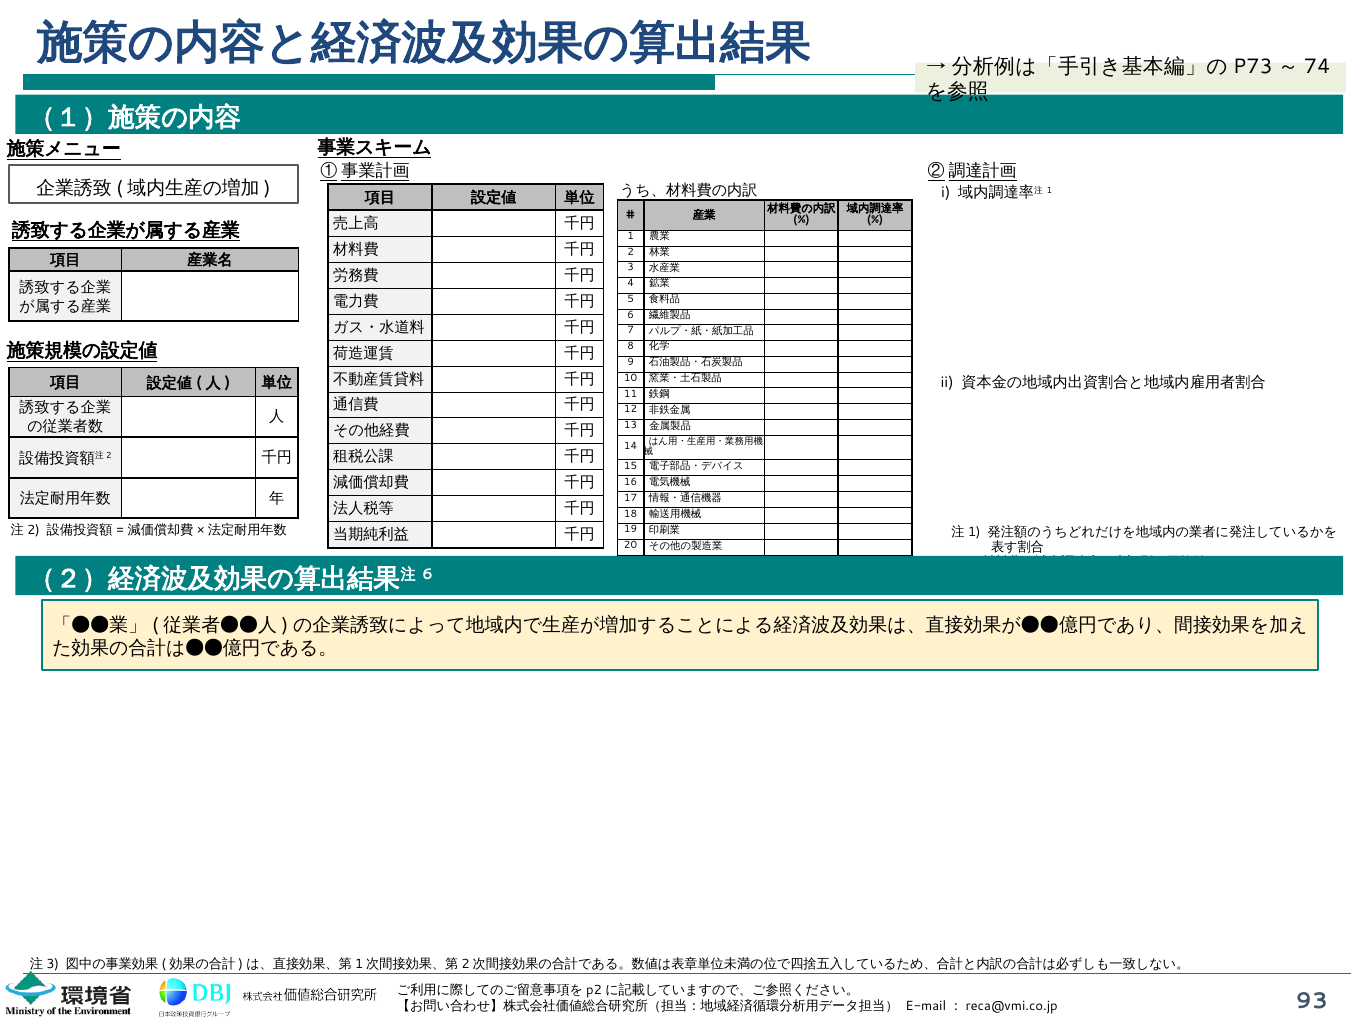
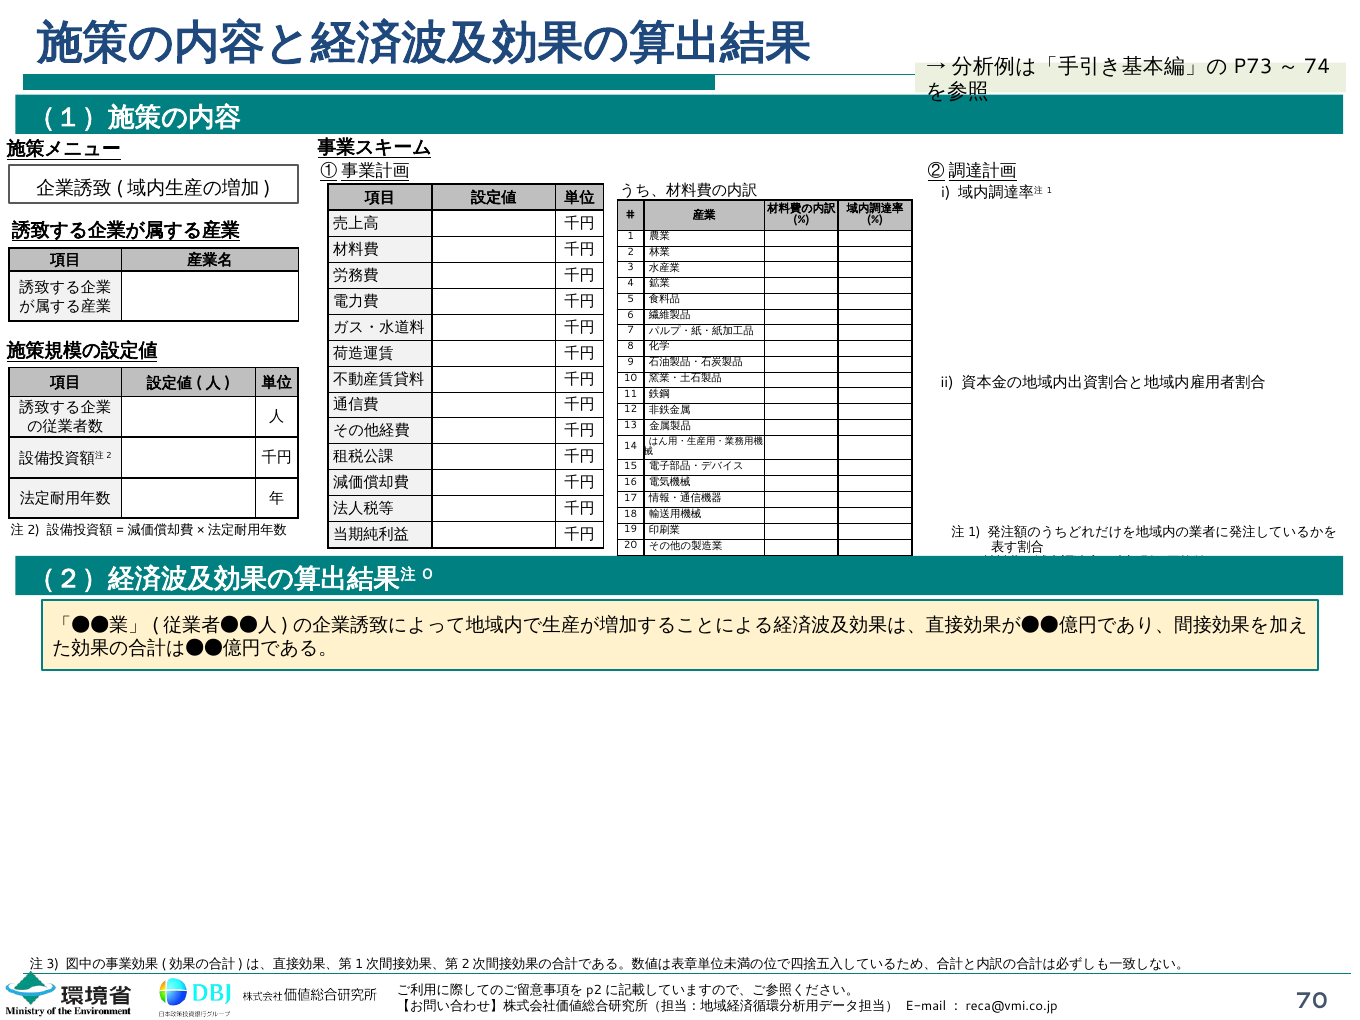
6 at (428, 574): 6 -> 0
93: 93 -> 70
